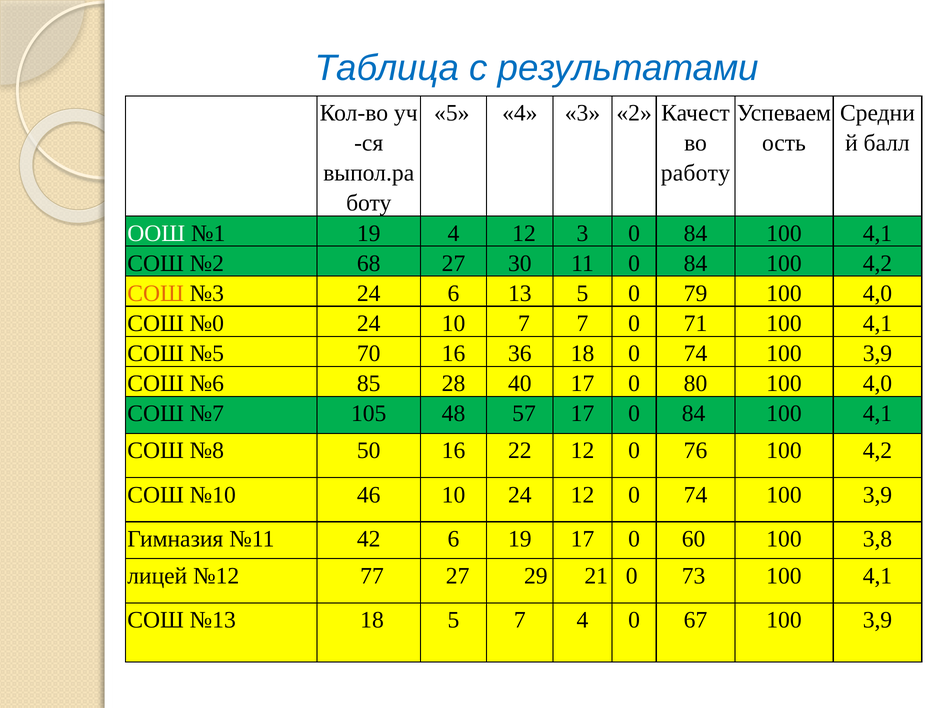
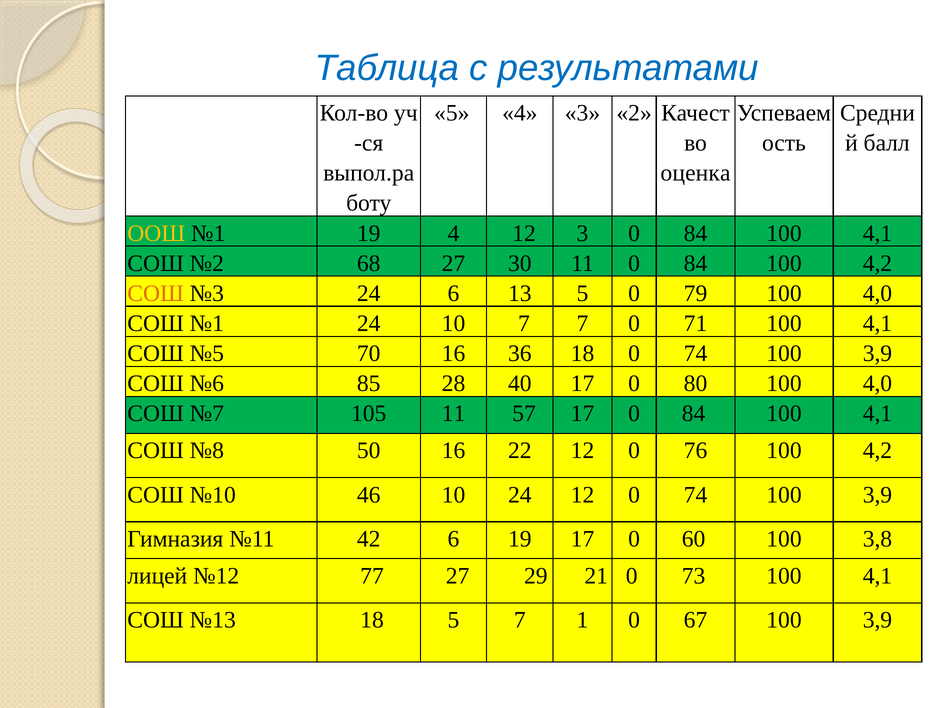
работу: работу -> оценка
ООШ colour: white -> yellow
СОШ №0: №0 -> №1
105 48: 48 -> 11
7 4: 4 -> 1
